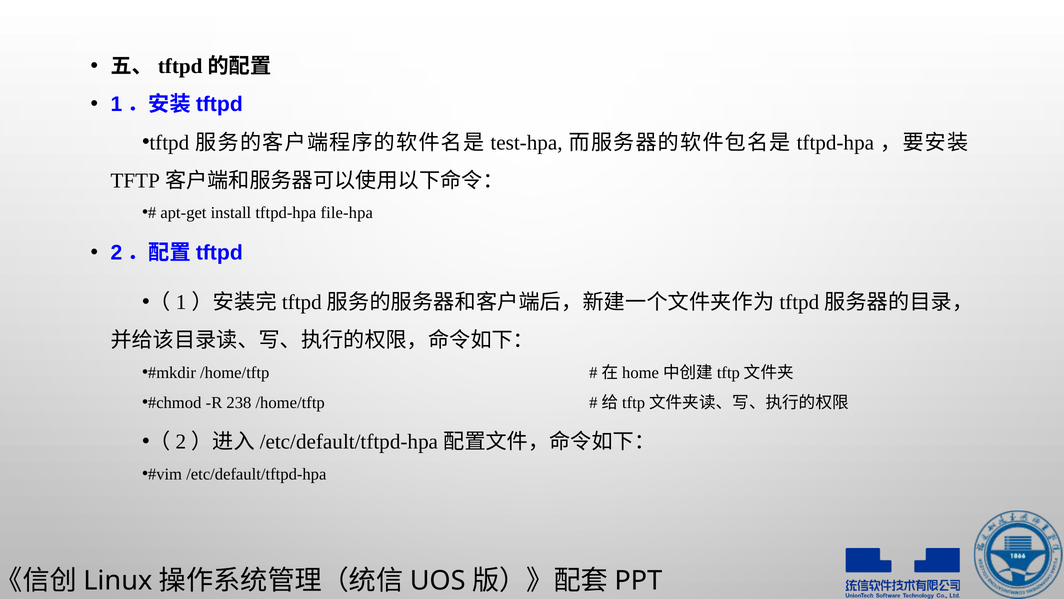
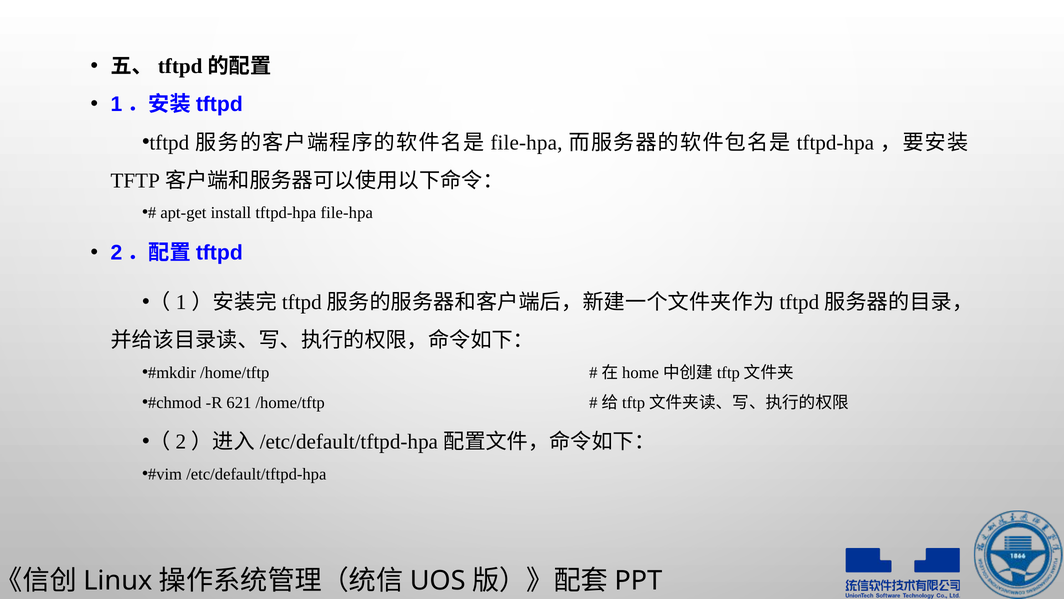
test-hpa at (526, 142): test-hpa -> file-hpa
238: 238 -> 621
